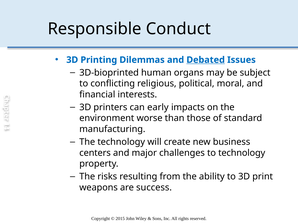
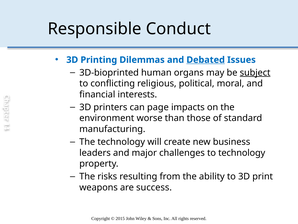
subject underline: none -> present
early: early -> page
centers: centers -> leaders
